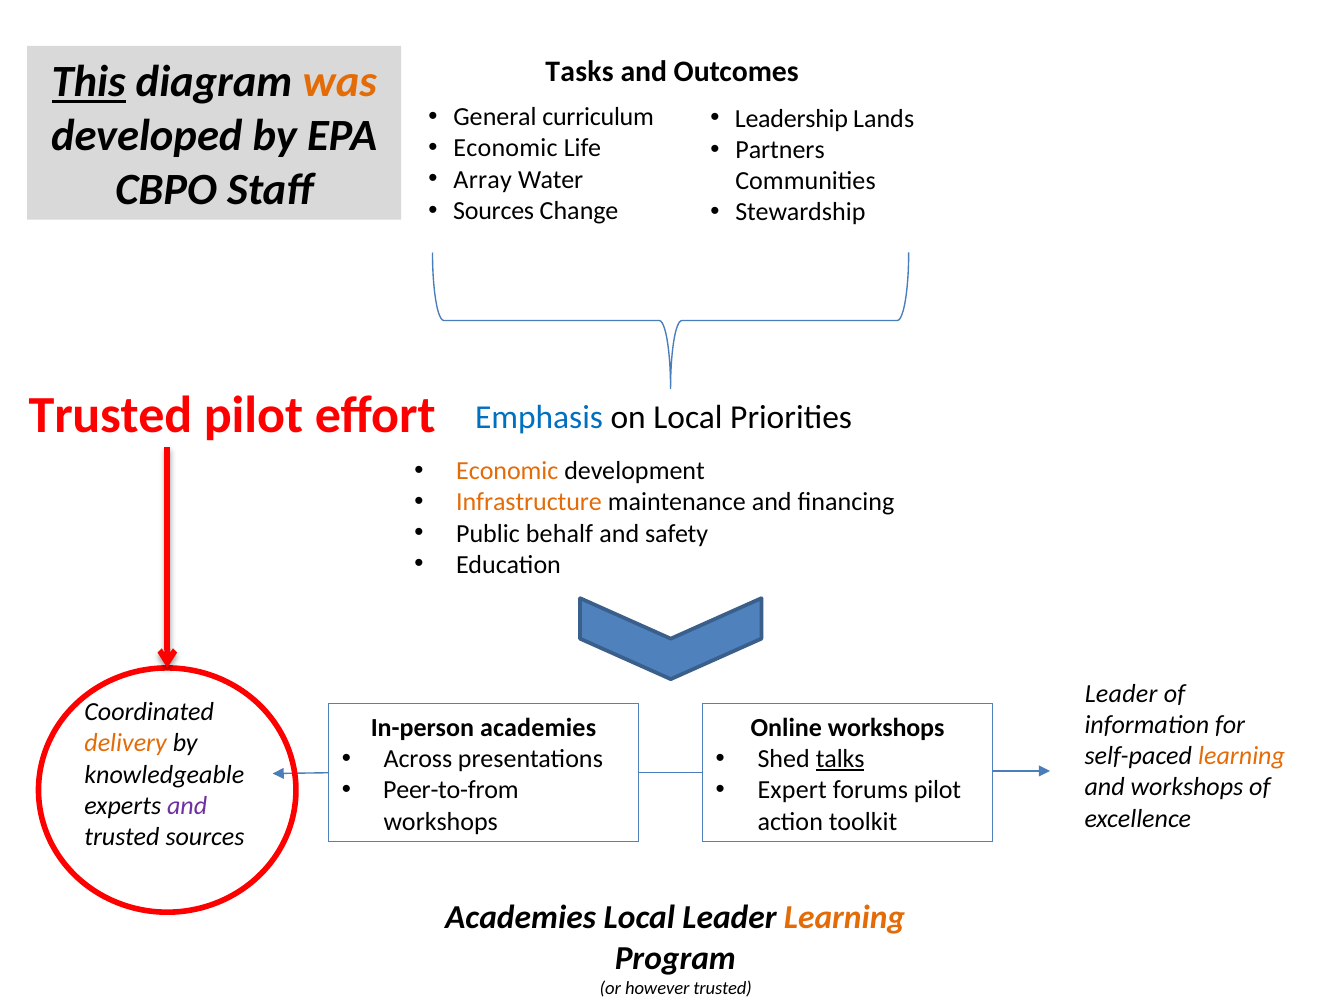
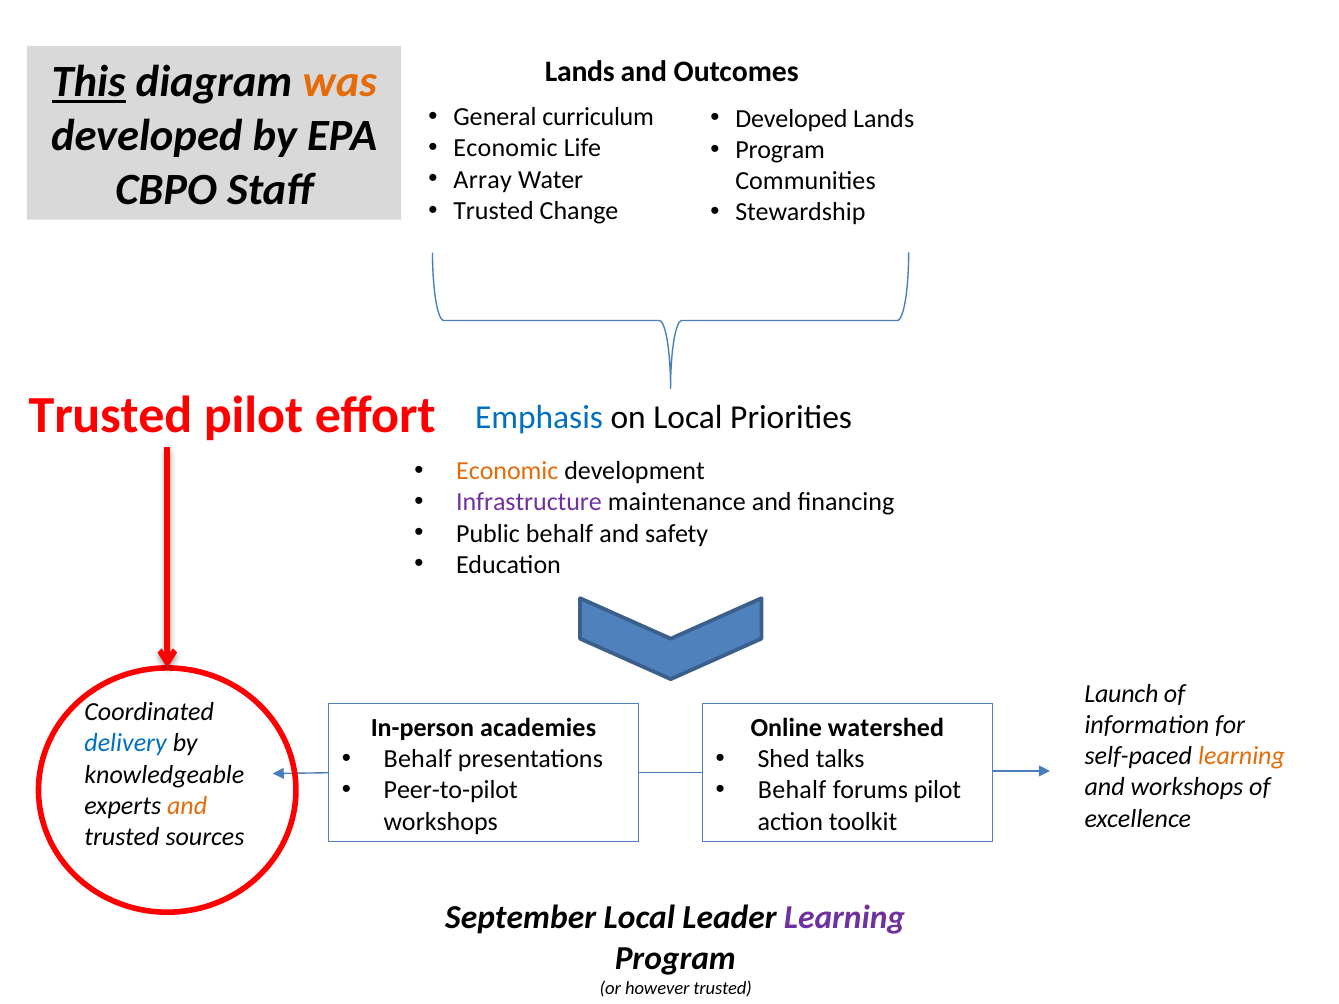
Tasks at (580, 71): Tasks -> Lands
Leadership at (791, 119): Leadership -> Developed
Partners at (780, 150): Partners -> Program
Sources at (494, 211): Sources -> Trusted
Infrastructure colour: orange -> purple
Leader at (1121, 694): Leader -> Launch
Online workshops: workshops -> watershed
delivery colour: orange -> blue
Across at (418, 759): Across -> Behalf
talks underline: present -> none
Peer-to-from: Peer-to-from -> Peer-to-pilot
Expert at (792, 790): Expert -> Behalf
and at (187, 806) colour: purple -> orange
Academies at (521, 918): Academies -> September
Learning at (844, 918) colour: orange -> purple
